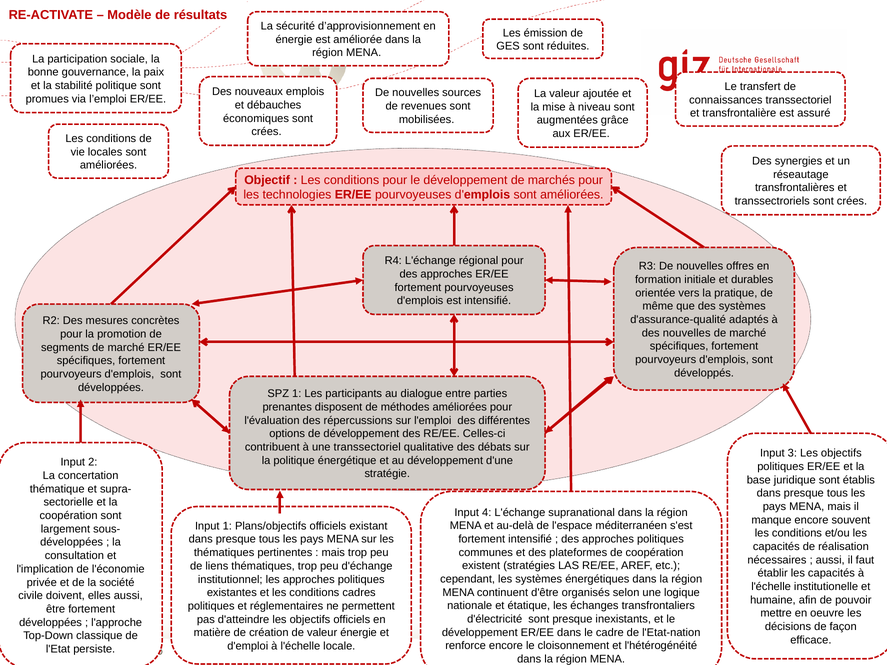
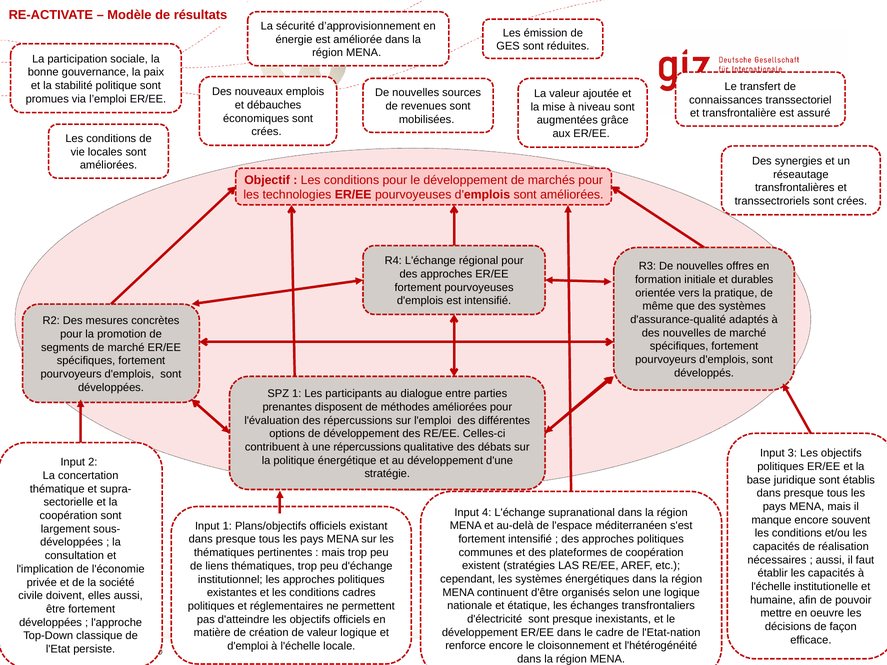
une transsectoriel: transsectoriel -> répercussions
valeur énergie: énergie -> logique
